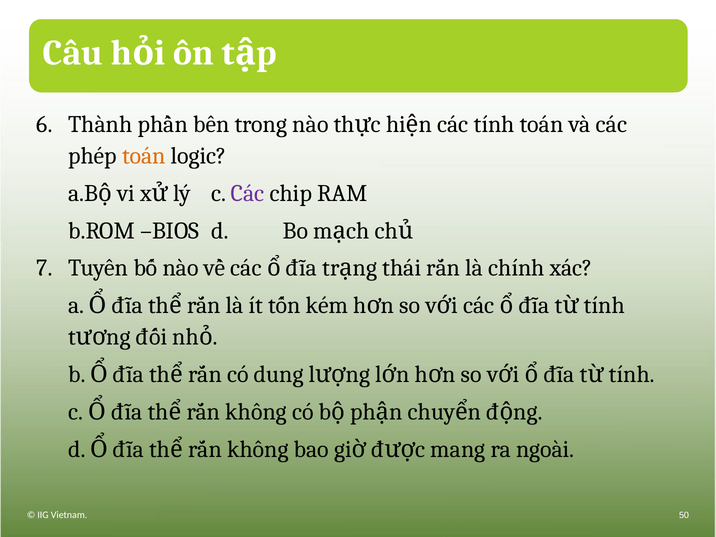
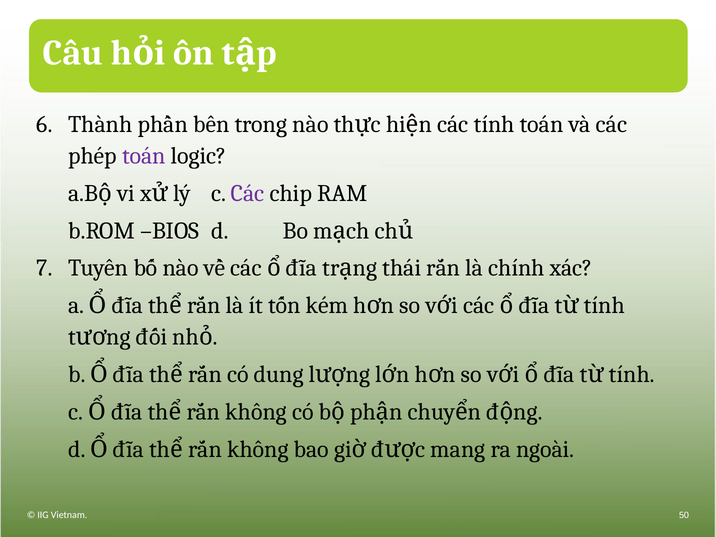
toán at (144, 156) colour: orange -> purple
